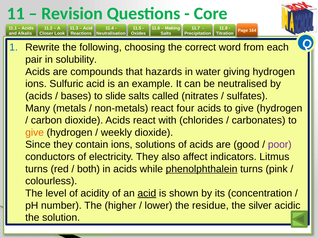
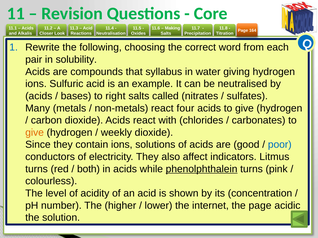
hazards: hazards -> syllabus
slide: slide -> right
poor colour: purple -> blue
acid at (147, 194) underline: present -> none
residue: residue -> internet
the silver: silver -> page
